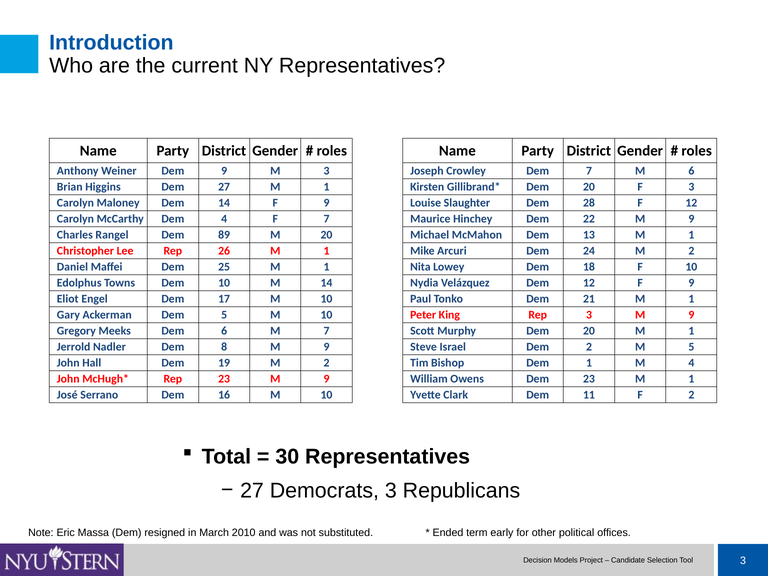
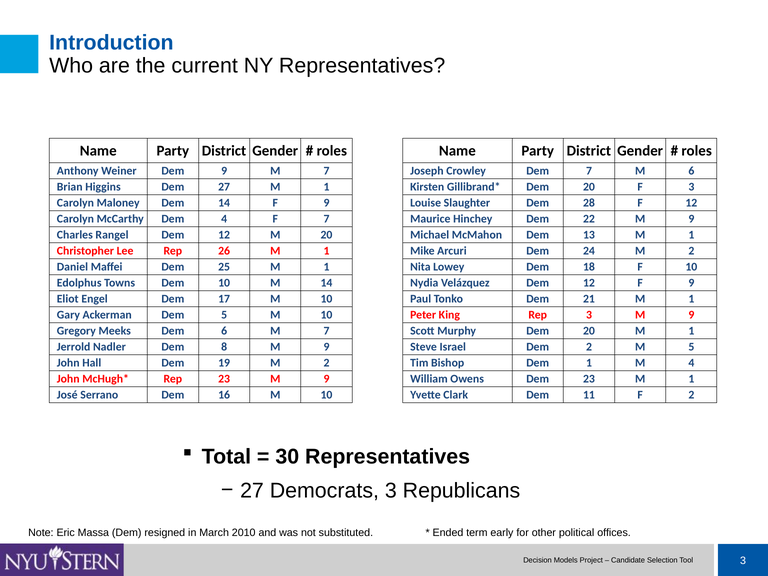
9 M 3: 3 -> 7
Rangel Dem 89: 89 -> 12
